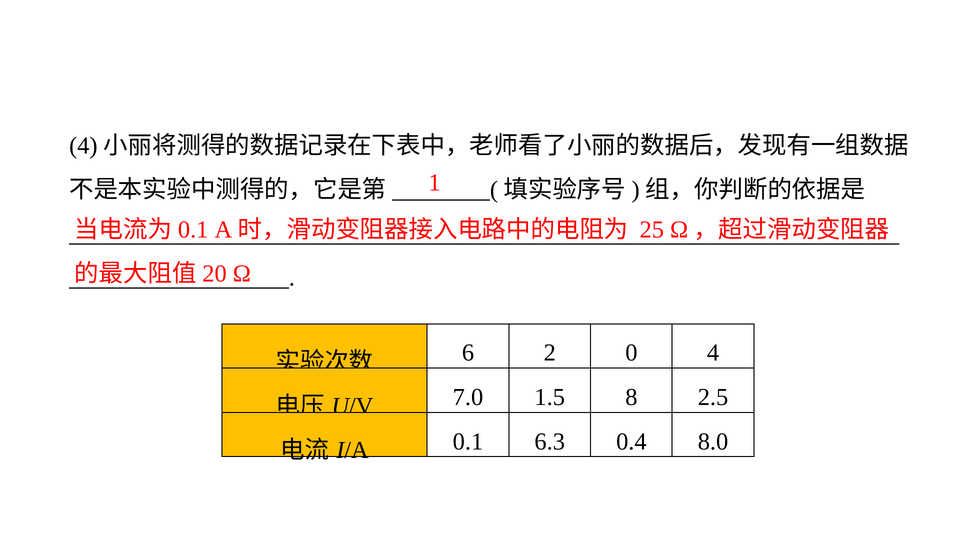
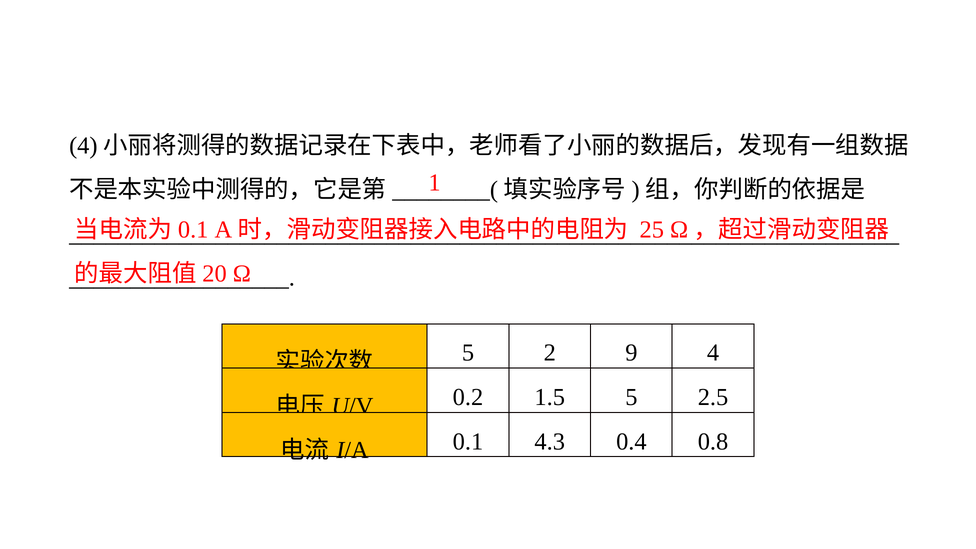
6 at (468, 353): 6 -> 5
0: 0 -> 9
7.0: 7.0 -> 0.2
1.5 8: 8 -> 5
6.3: 6.3 -> 4.3
8.0: 8.0 -> 0.8
